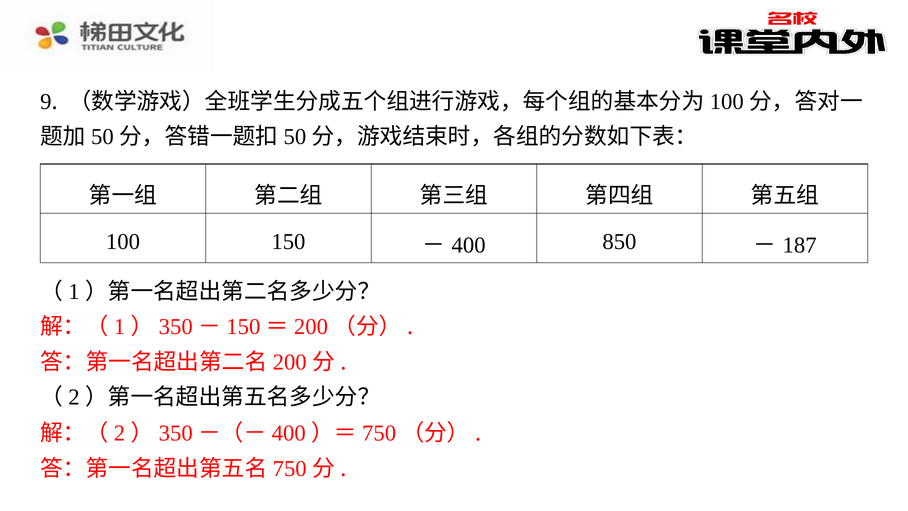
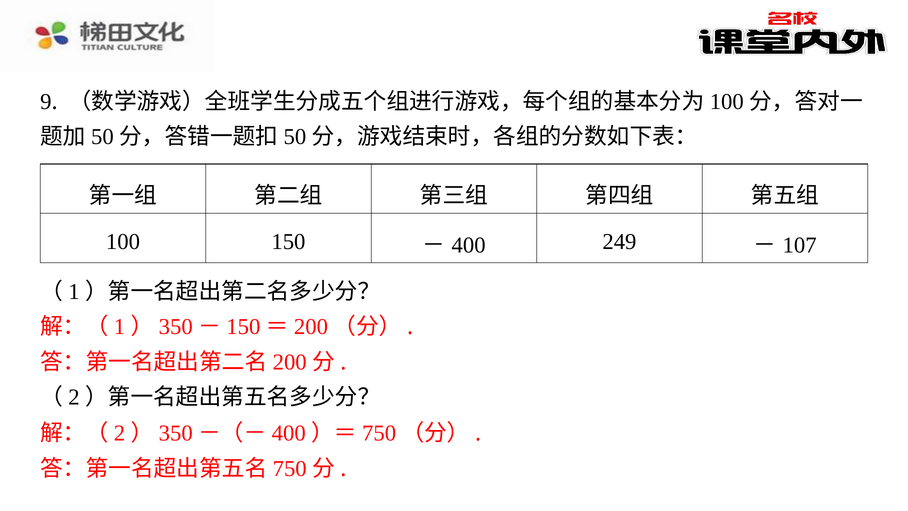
850: 850 -> 249
187: 187 -> 107
